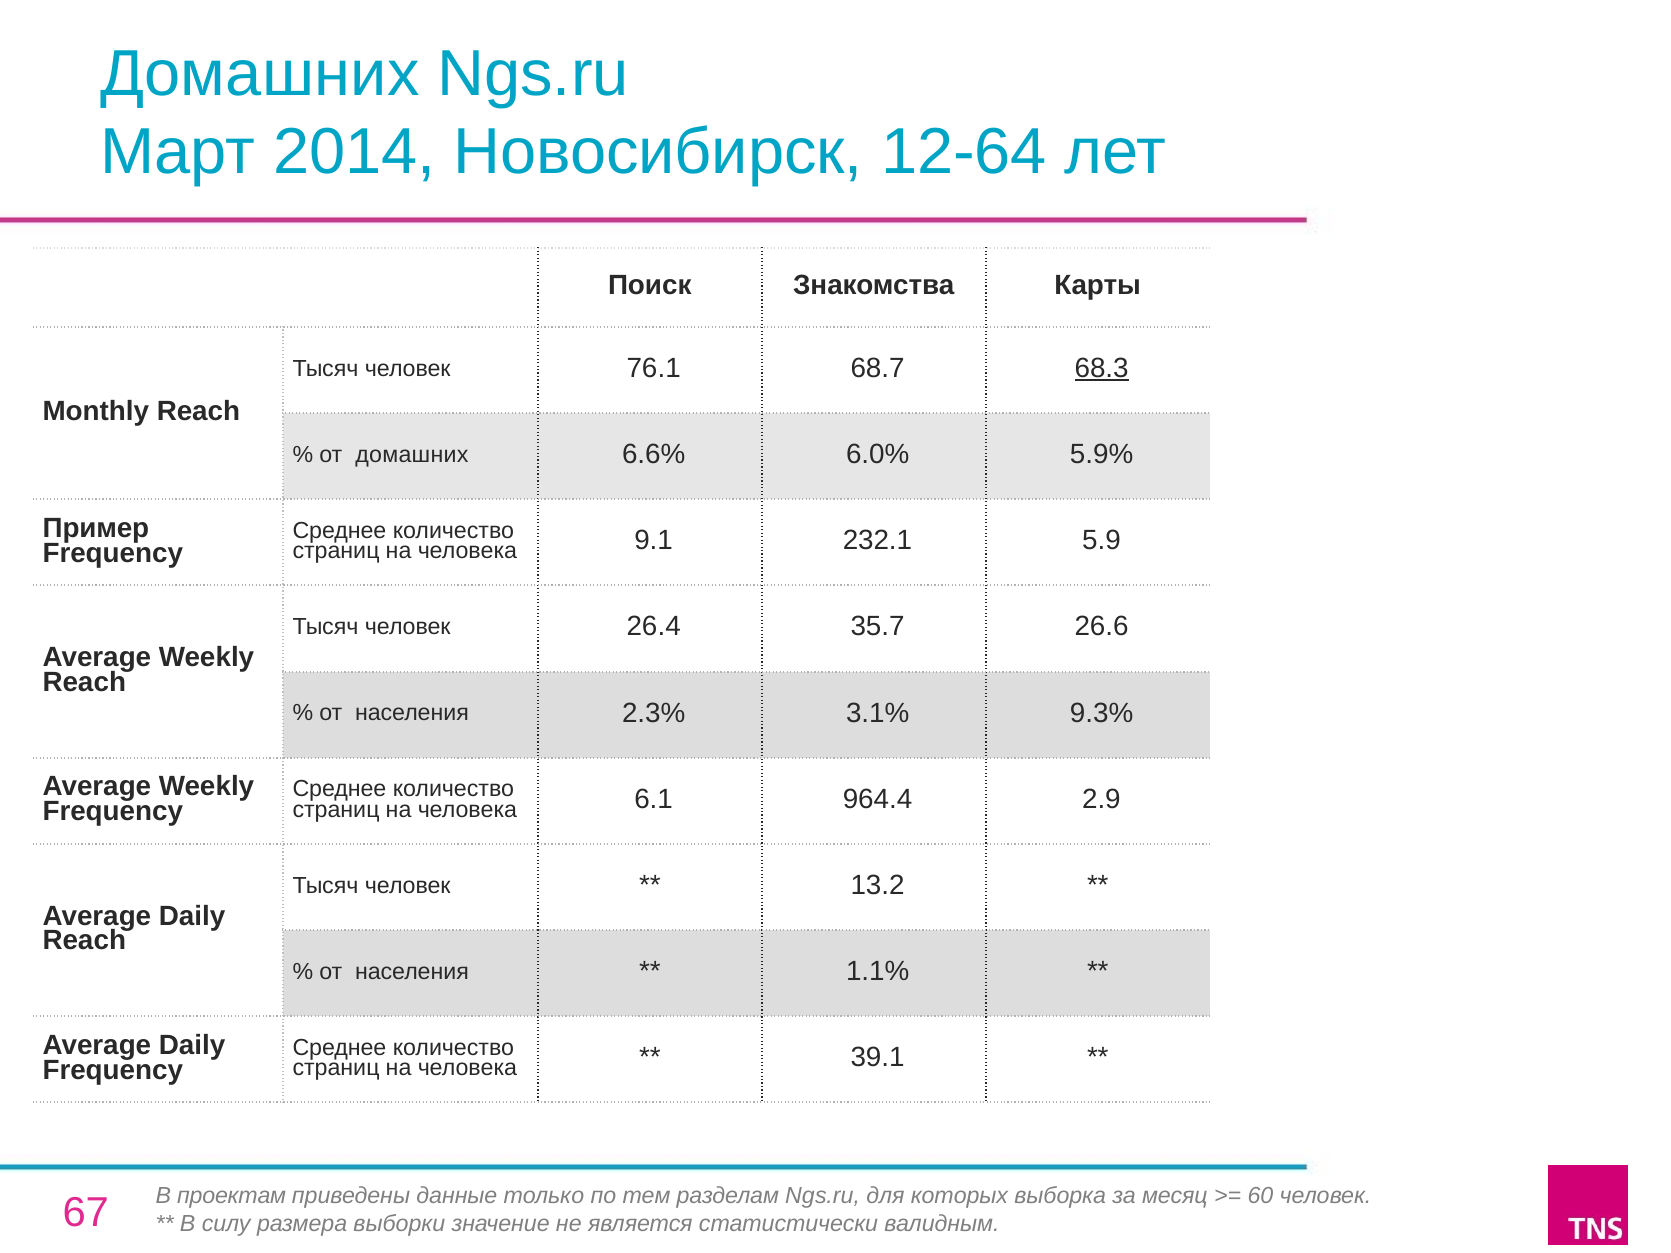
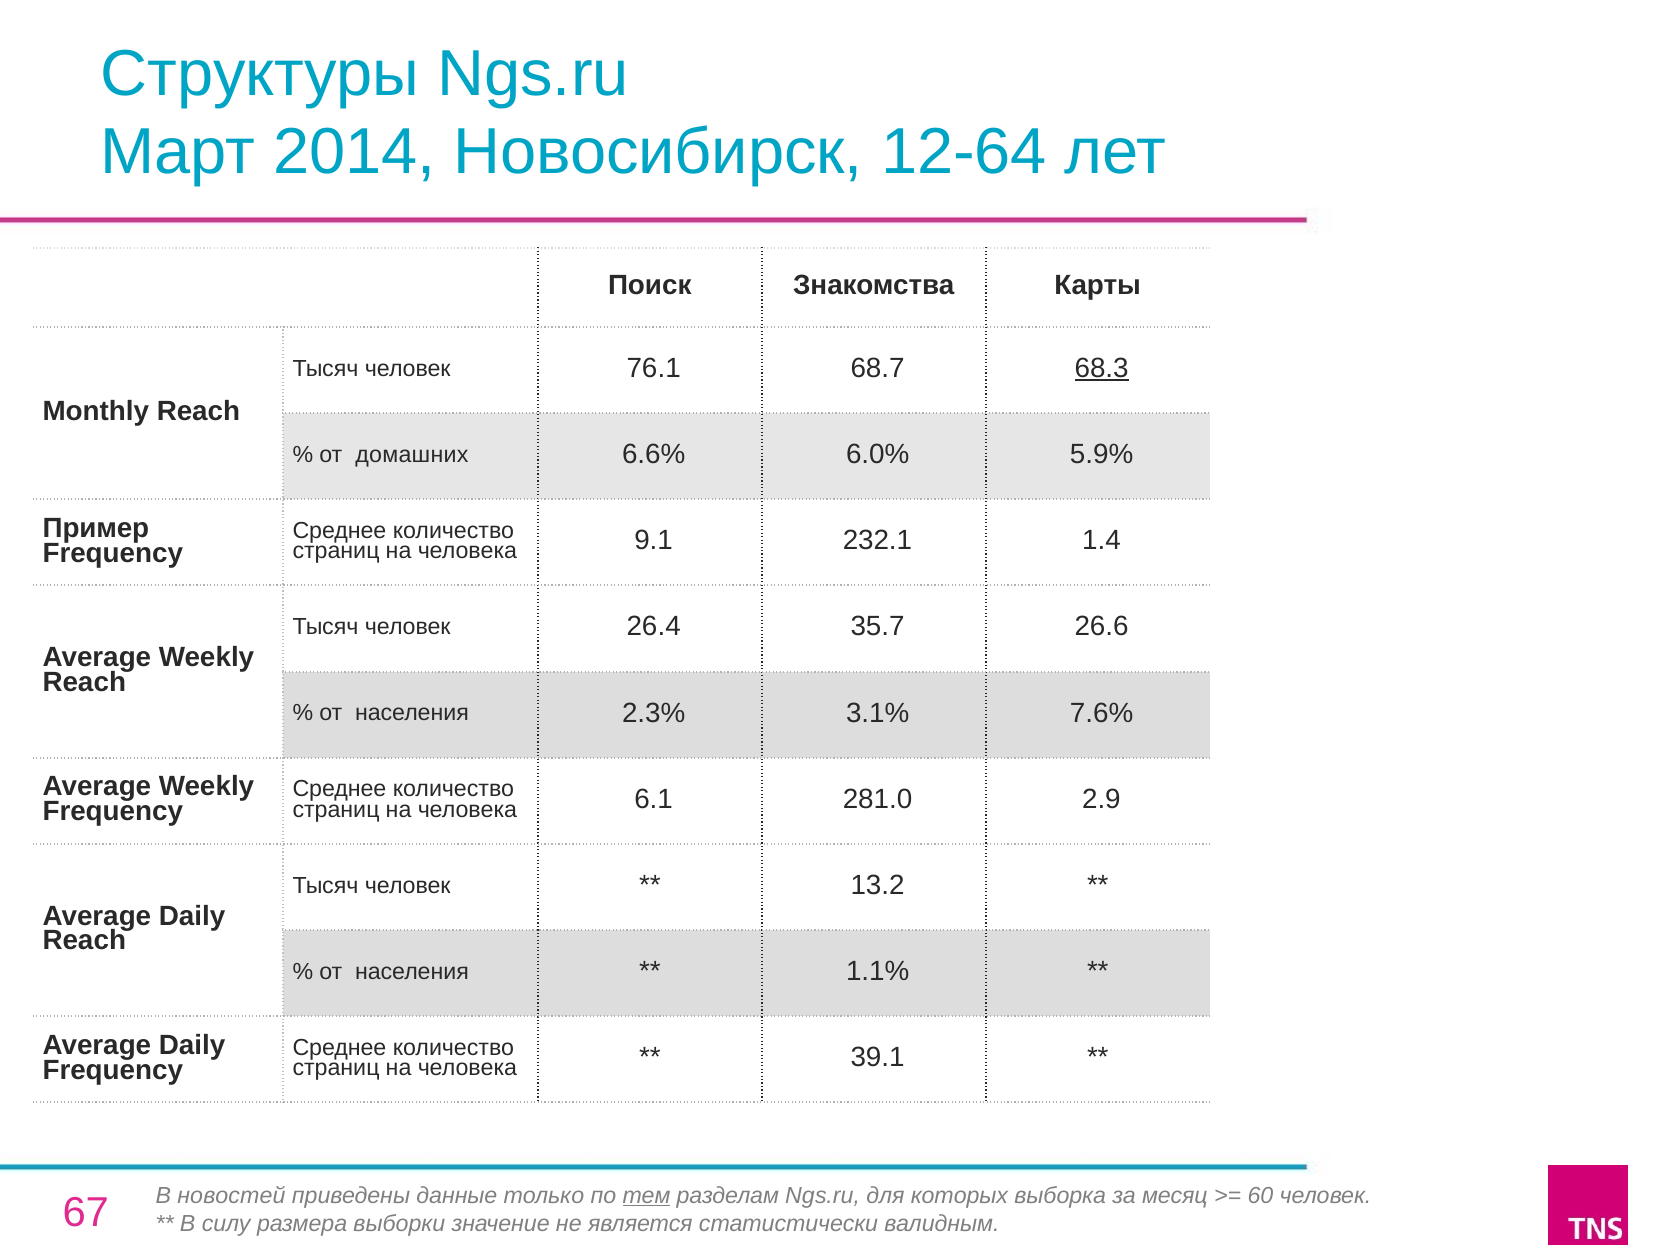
Домашних at (260, 74): Домашних -> Структуры
5.9: 5.9 -> 1.4
9.3%: 9.3% -> 7.6%
964.4: 964.4 -> 281.0
проектам: проектам -> новостей
тем underline: none -> present
